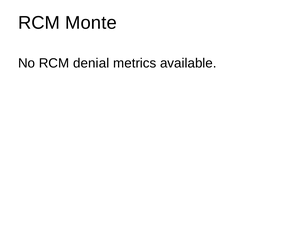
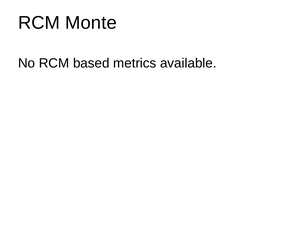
denial: denial -> based
